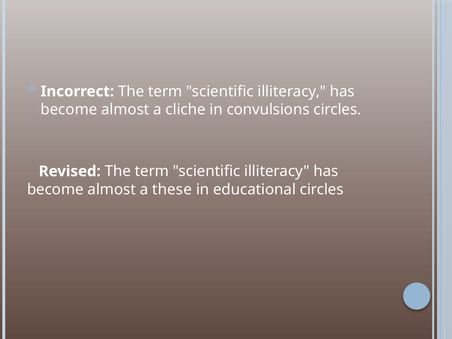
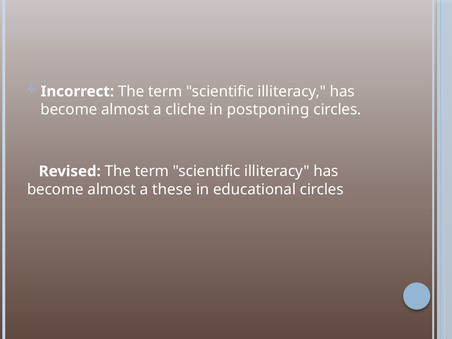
convulsions: convulsions -> postponing
